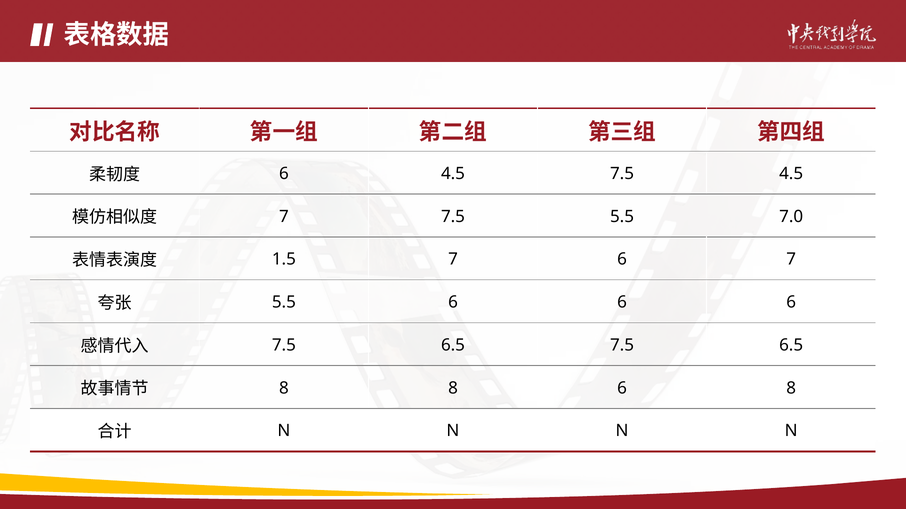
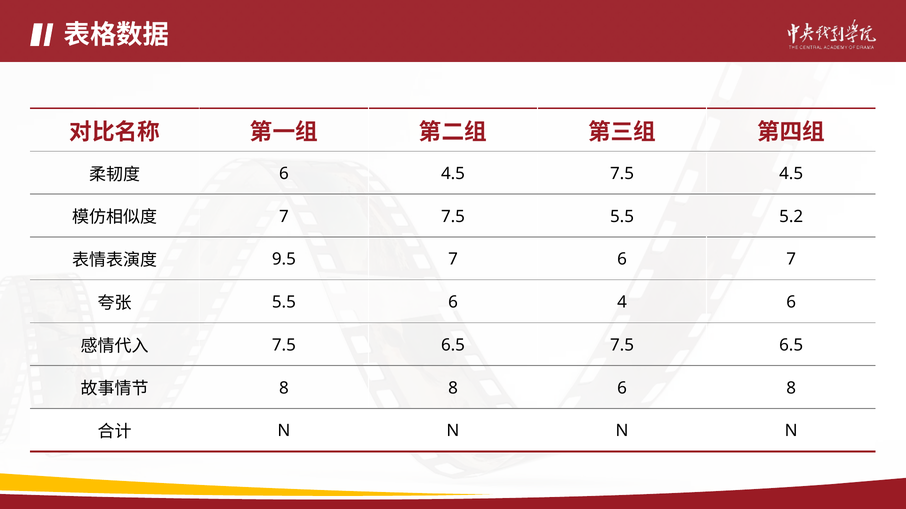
7.0: 7.0 -> 5.2
1.5: 1.5 -> 9.5
5.5 6 6: 6 -> 4
